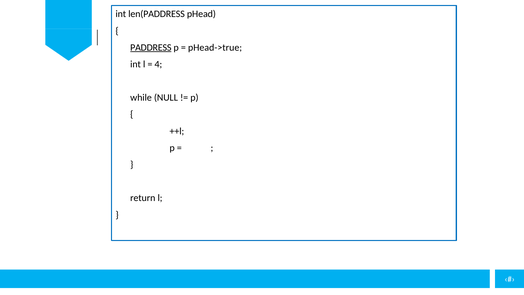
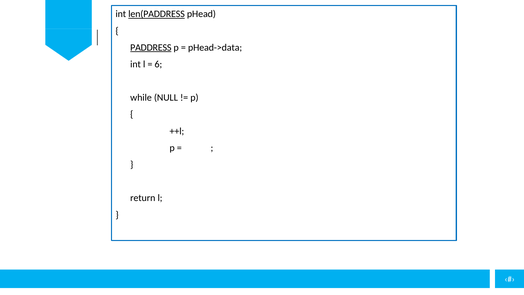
len(PADDRESS underline: none -> present
pHead->true: pHead->true -> pHead->data
4: 4 -> 6
